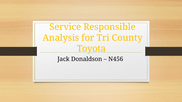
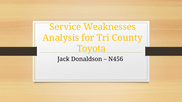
Responsible: Responsible -> Weaknesses
